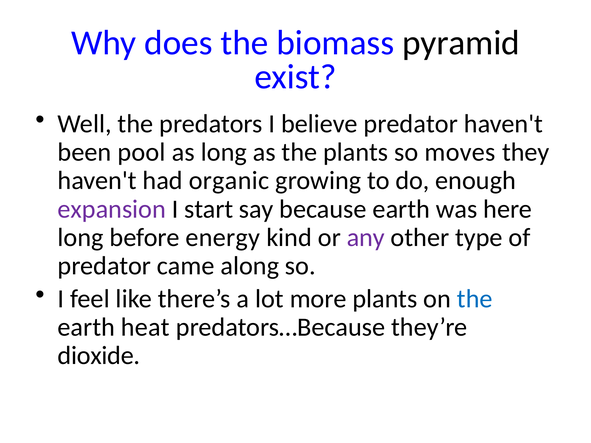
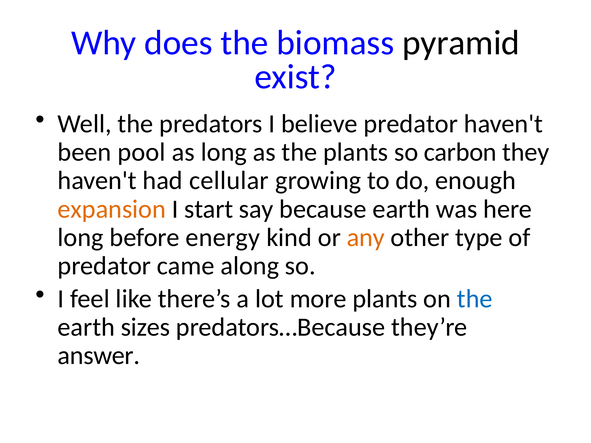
moves: moves -> carbon
organic: organic -> cellular
expansion colour: purple -> orange
any colour: purple -> orange
heat: heat -> sizes
dioxide: dioxide -> answer
